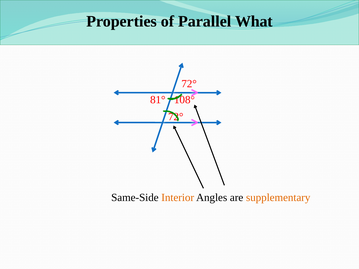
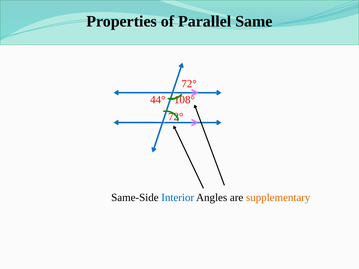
What: What -> Same
81°: 81° -> 44°
Interior colour: orange -> blue
